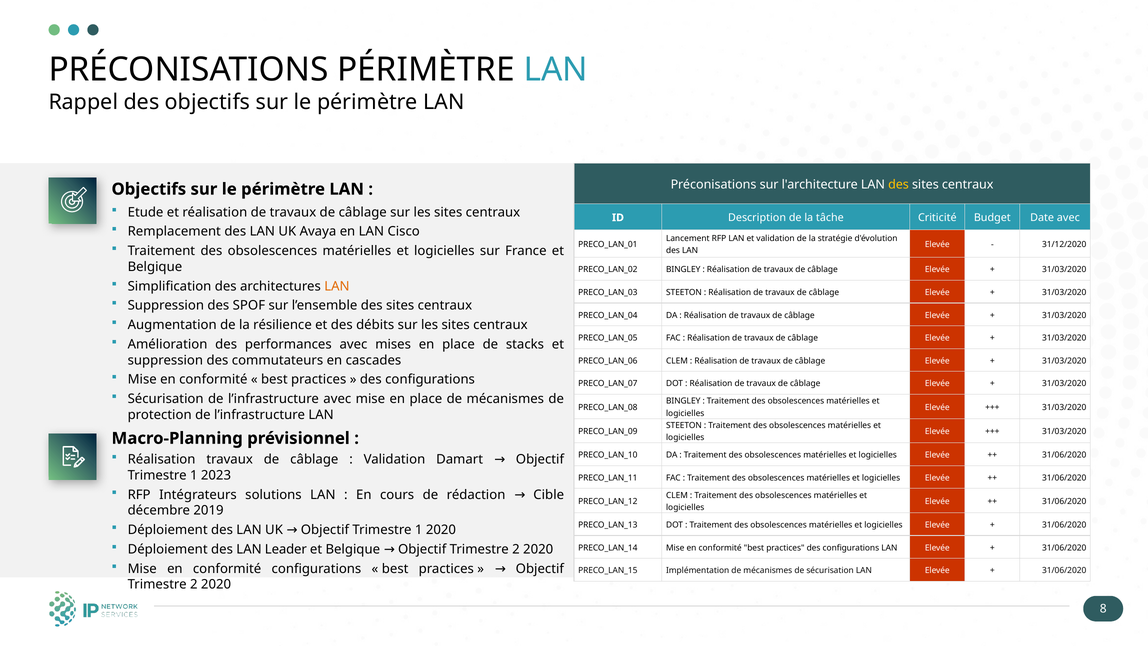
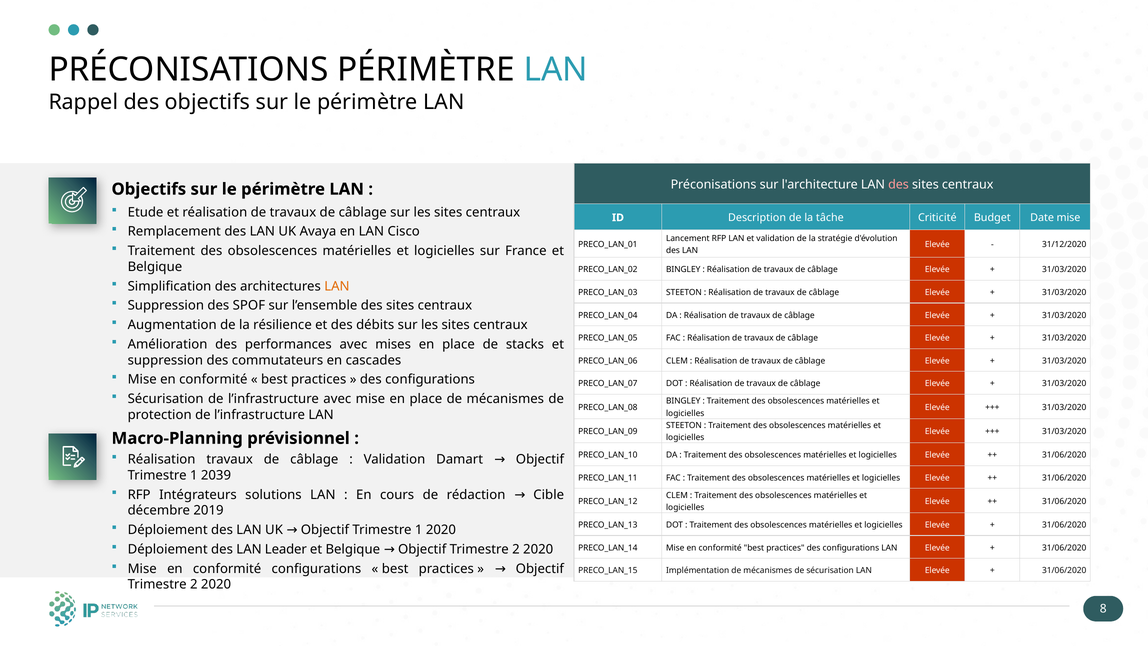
des at (899, 184) colour: yellow -> pink
Date avec: avec -> mise
2023: 2023 -> 2039
